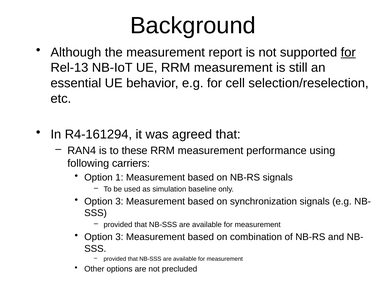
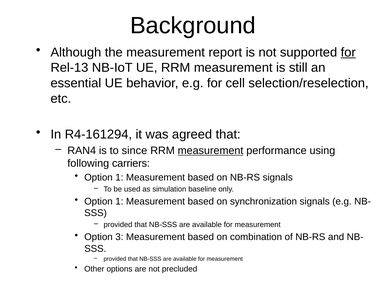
these: these -> since
measurement at (211, 151) underline: none -> present
3 at (119, 202): 3 -> 1
